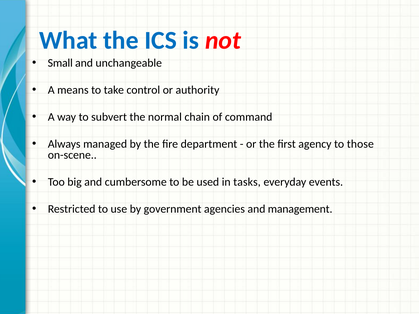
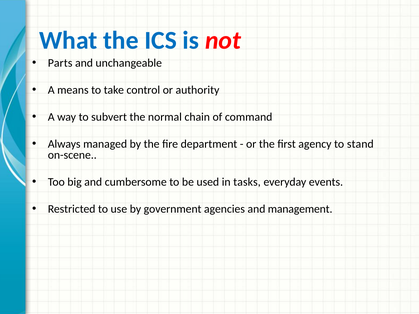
Small: Small -> Parts
those: those -> stand
